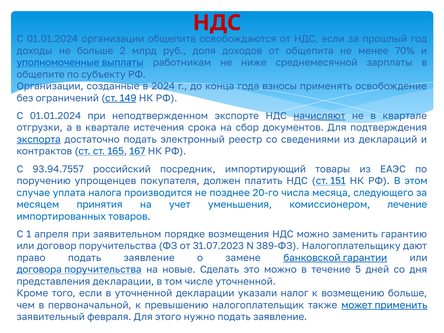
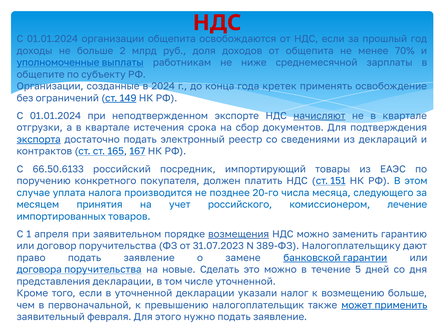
взносы: взносы -> кретек
93.94.7557: 93.94.7557 -> 66.50.6133
упрощенцев: упрощенцев -> конкретного
уменьшения: уменьшения -> российского
возмещения underline: none -> present
